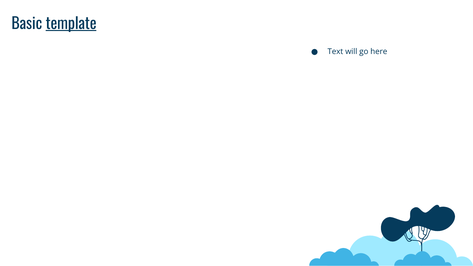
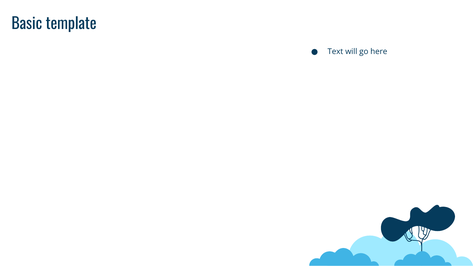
template underline: present -> none
